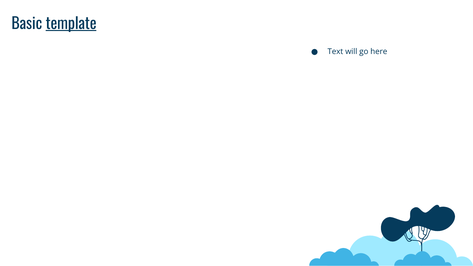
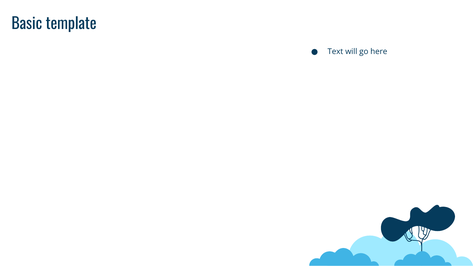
template underline: present -> none
